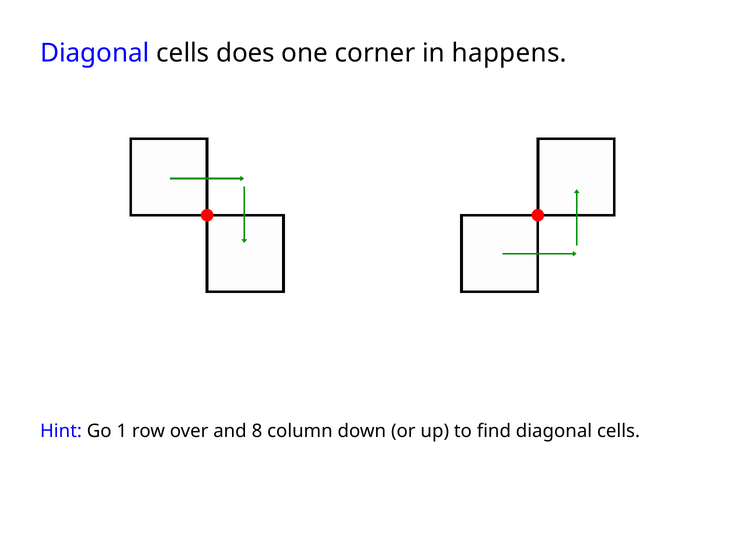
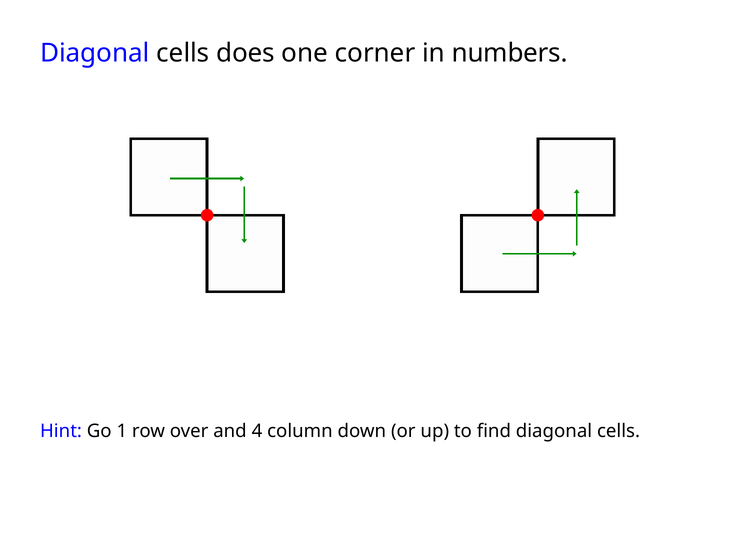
happens: happens -> numbers
8: 8 -> 4
